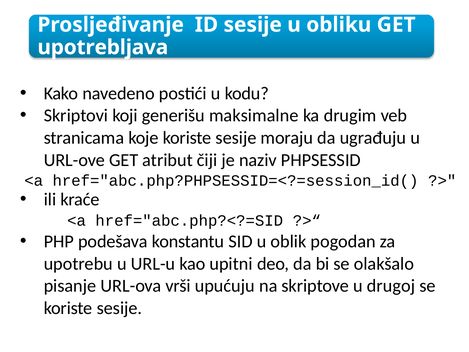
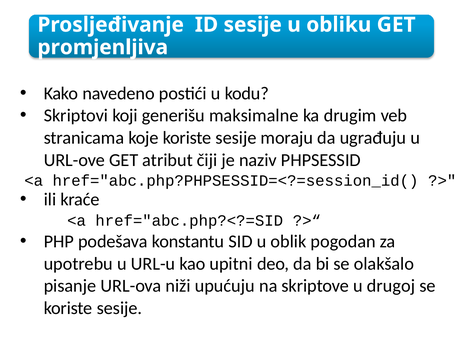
upotrebljava: upotrebljava -> promjenljiva
vrši: vrši -> niži
